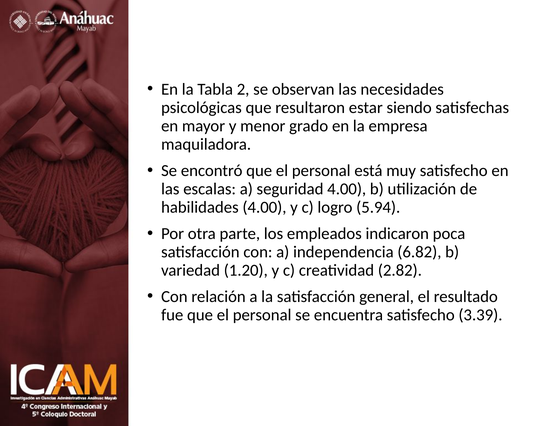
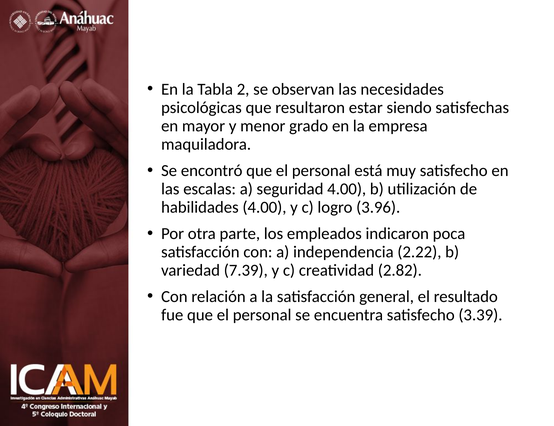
5.94: 5.94 -> 3.96
6.82: 6.82 -> 2.22
1.20: 1.20 -> 7.39
